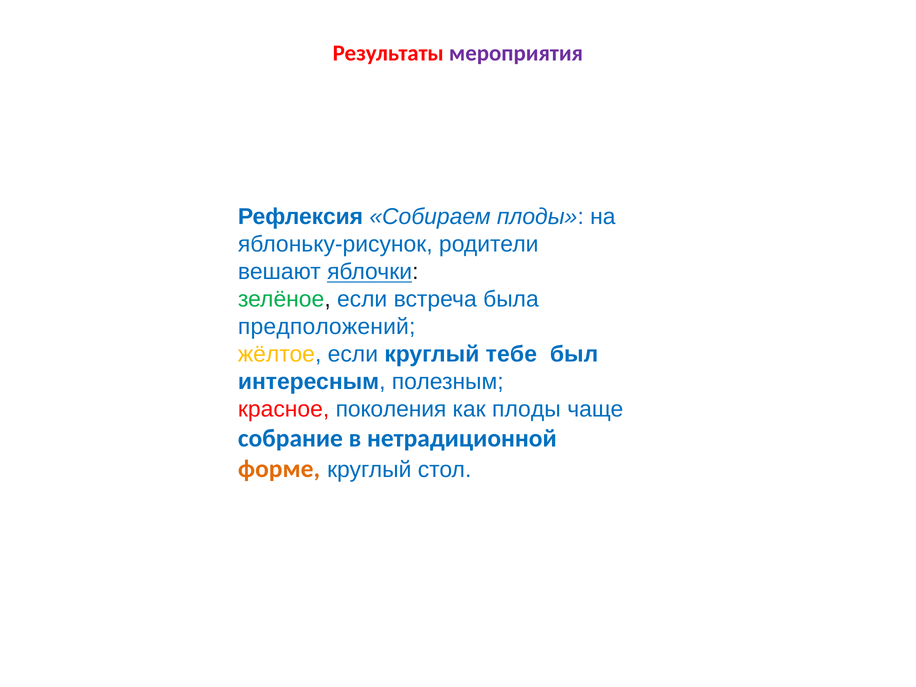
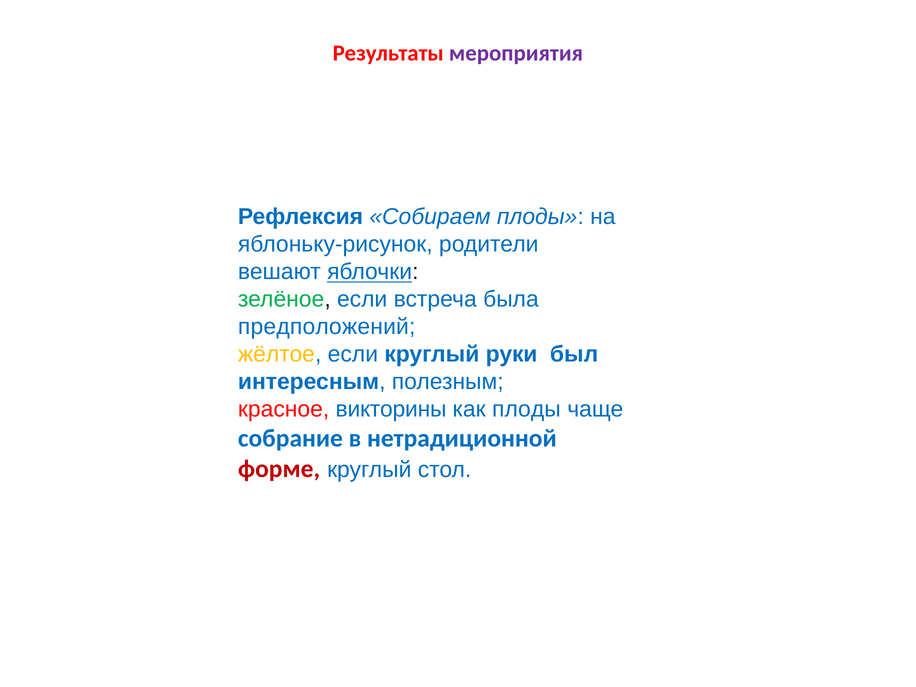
тебе: тебе -> руки
поколения: поколения -> викторины
форме colour: orange -> red
